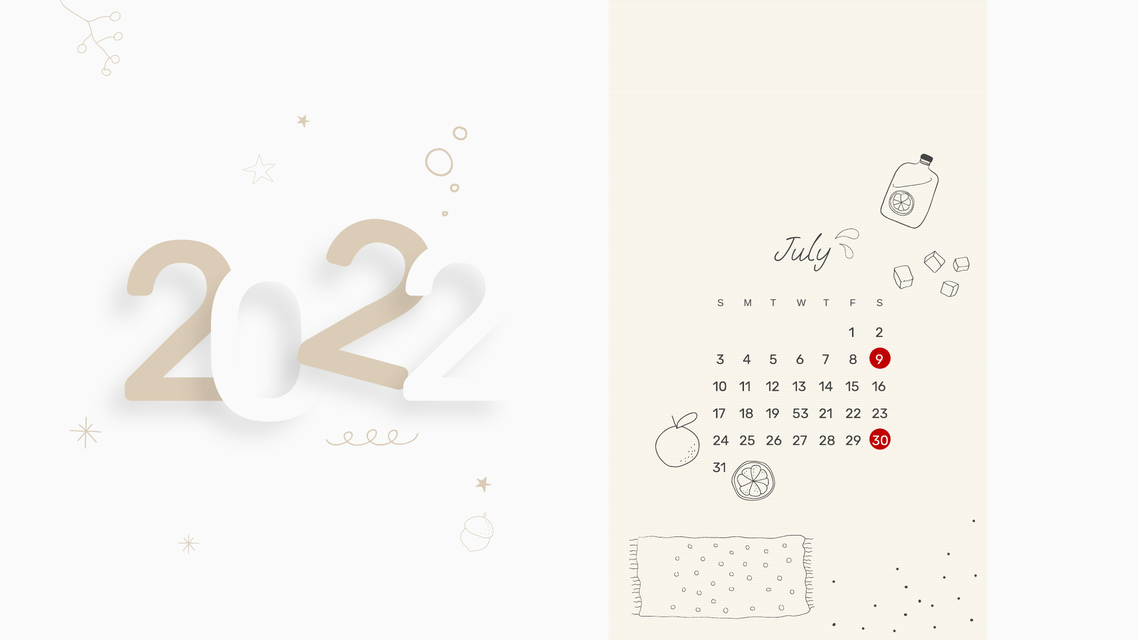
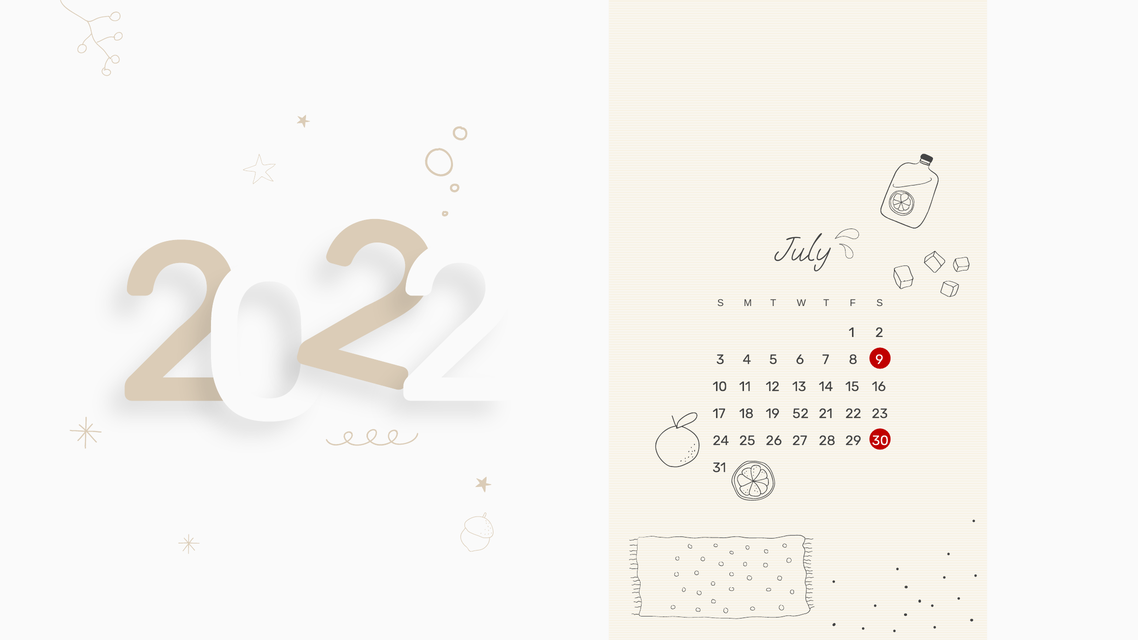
53: 53 -> 52
